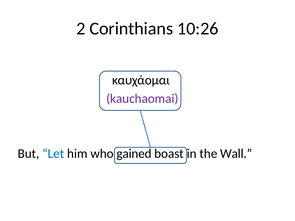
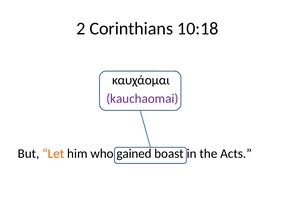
10:26: 10:26 -> 10:18
Let colour: blue -> orange
Wall: Wall -> Acts
